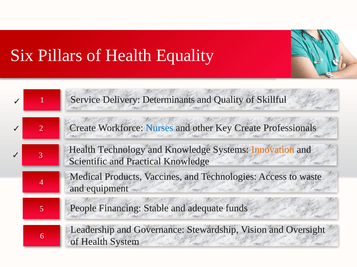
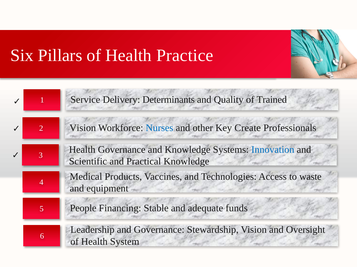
Equality: Equality -> Practice
Skillful: Skillful -> Trained
Create at (83, 128): Create -> Vision
Health Technology: Technology -> Governance
Innovation colour: orange -> blue
